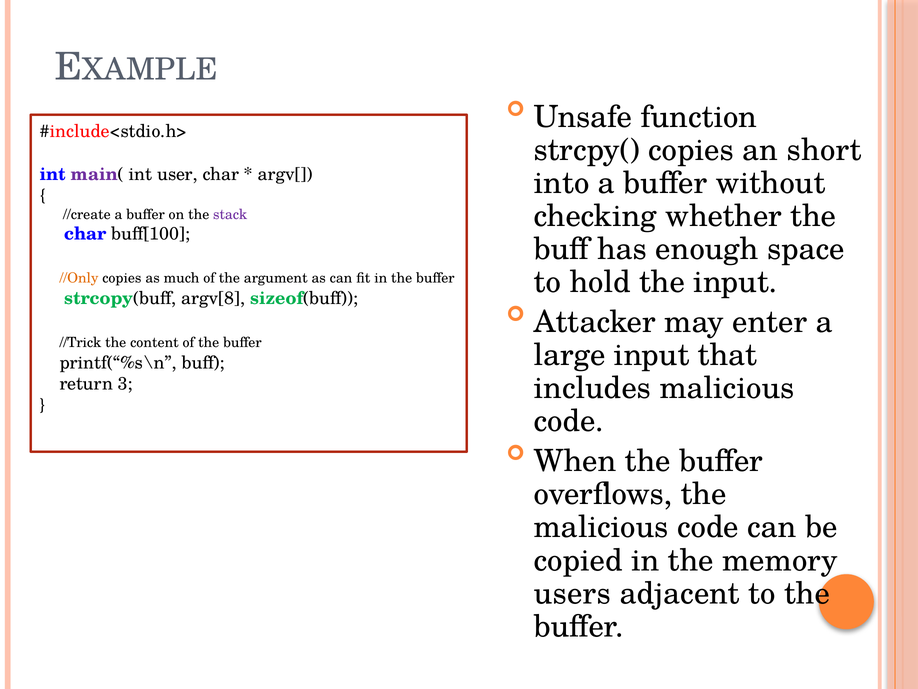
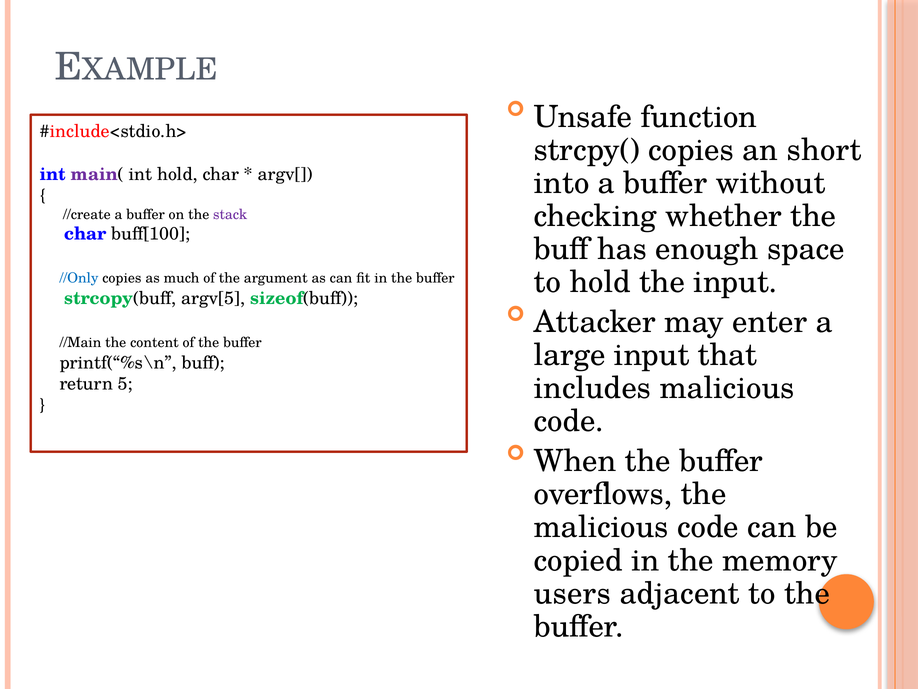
int user: user -> hold
//Only colour: orange -> blue
argv[8: argv[8 -> argv[5
//Trick: //Trick -> //Main
3: 3 -> 5
